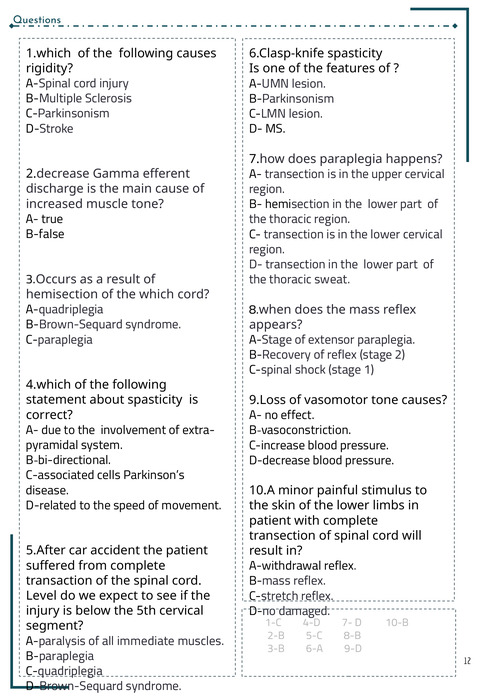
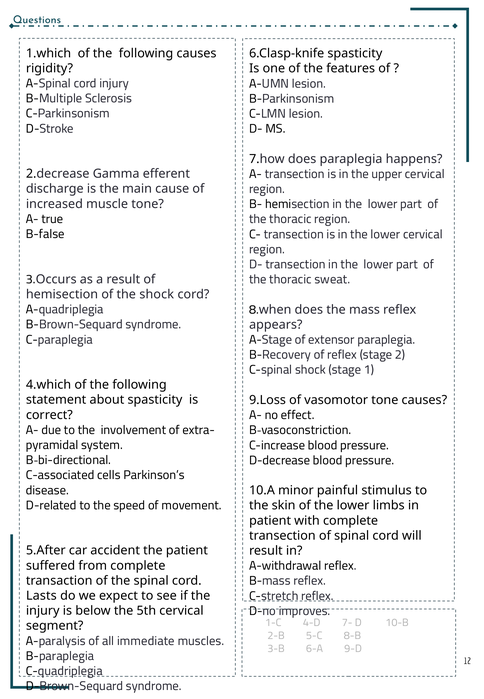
the which: which -> shock
Level: Level -> Lasts
damaged: damaged -> improves
